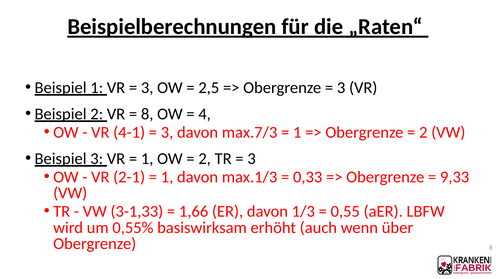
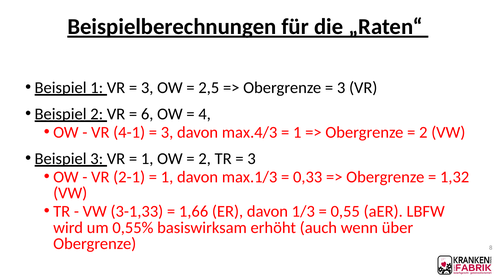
8 at (147, 114): 8 -> 6
max.7/3: max.7/3 -> max.4/3
9,33: 9,33 -> 1,32
